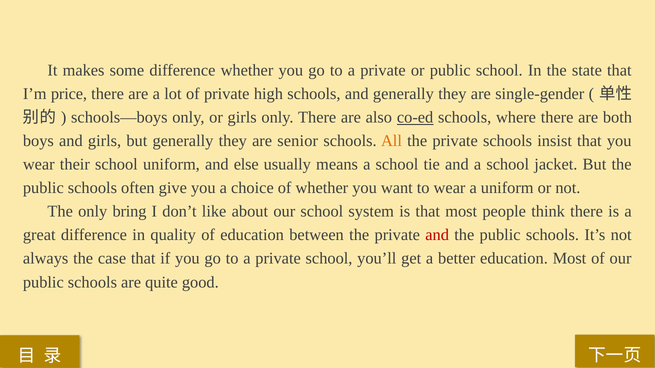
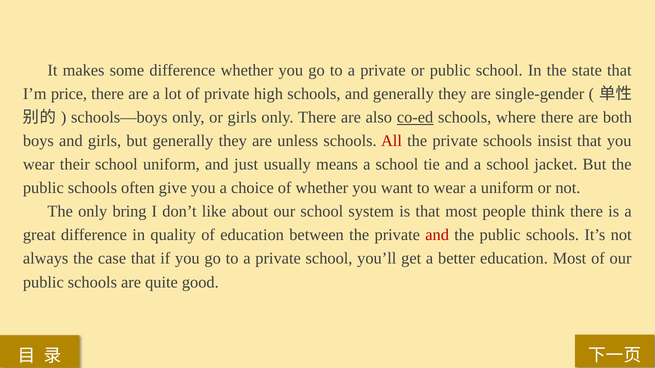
senior: senior -> unless
All colour: orange -> red
else: else -> just
